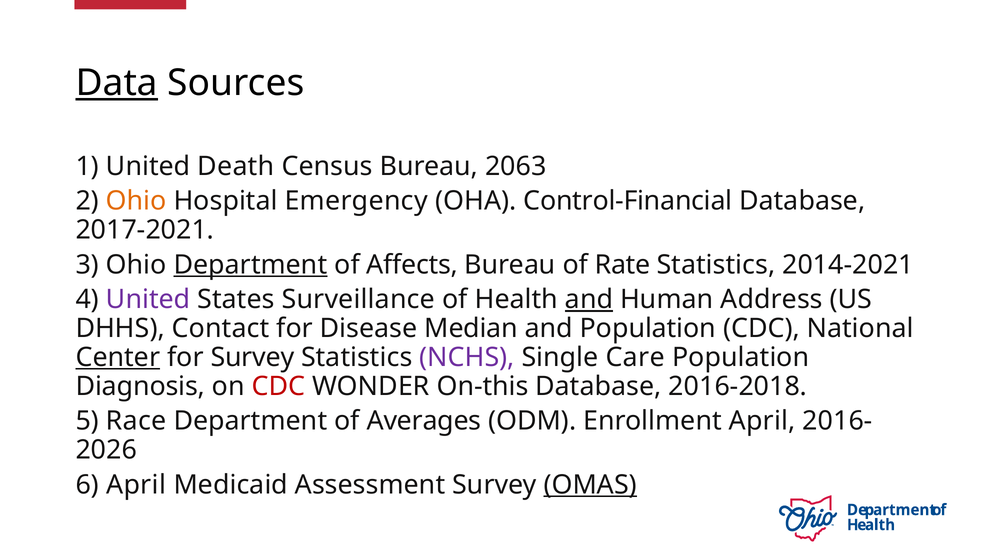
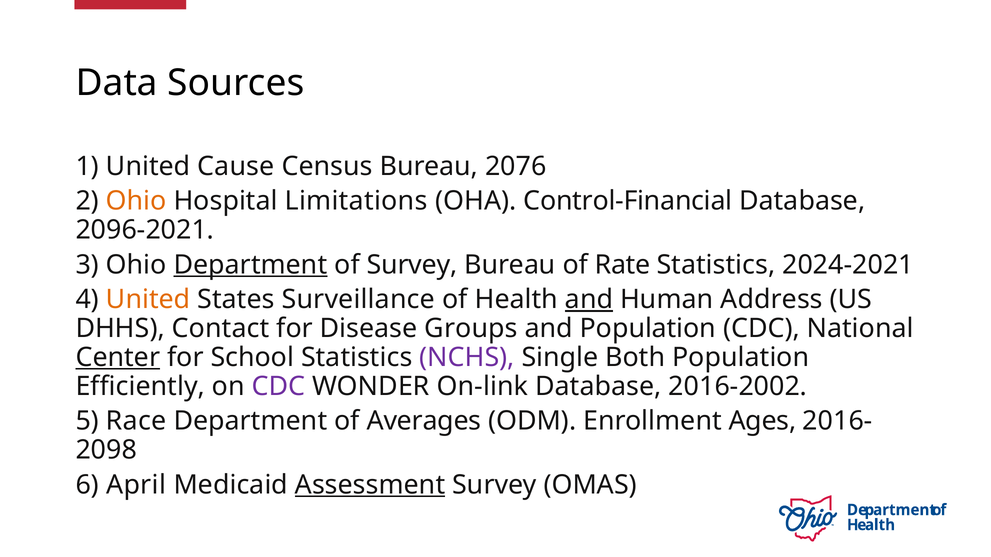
Data underline: present -> none
Death: Death -> Cause
2063: 2063 -> 2076
Emergency: Emergency -> Limitations
2017-2021: 2017-2021 -> 2096-2021
of Affects: Affects -> Survey
2014-2021: 2014-2021 -> 2024-2021
United at (148, 300) colour: purple -> orange
Median: Median -> Groups
for Survey: Survey -> School
Care: Care -> Both
Diagnosis: Diagnosis -> Efficiently
CDC at (278, 387) colour: red -> purple
On-this: On-this -> On-link
2016-2018: 2016-2018 -> 2016-2002
Enrollment April: April -> Ages
2026: 2026 -> 2098
Assessment underline: none -> present
OMAS underline: present -> none
